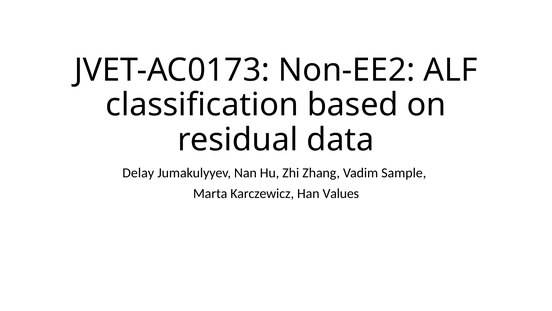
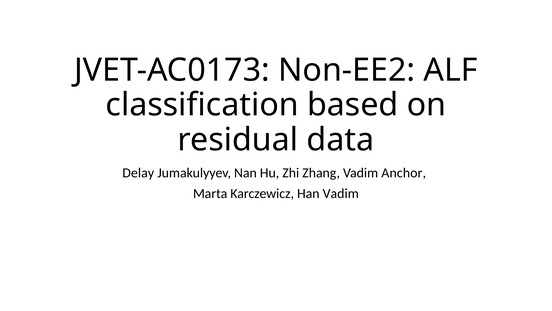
Sample: Sample -> Anchor
Han Values: Values -> Vadim
